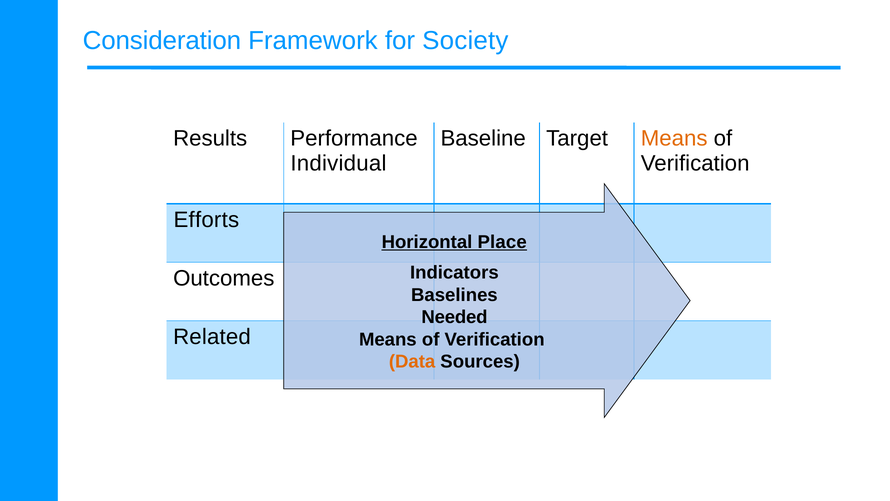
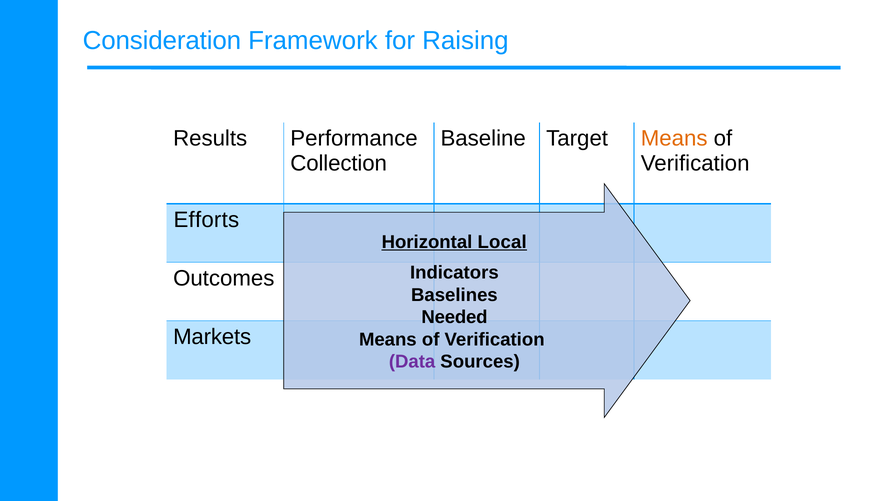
Society: Society -> Raising
Individual: Individual -> Collection
Place: Place -> Local
Related: Related -> Markets
Data colour: orange -> purple
